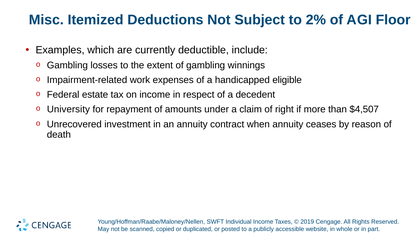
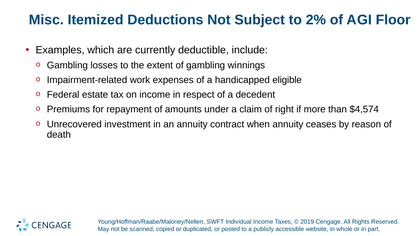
University: University -> Premiums
$4,507: $4,507 -> $4,574
